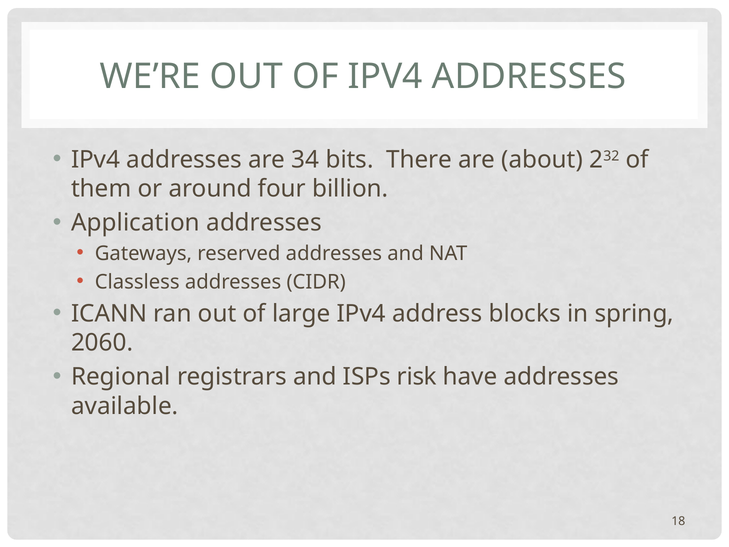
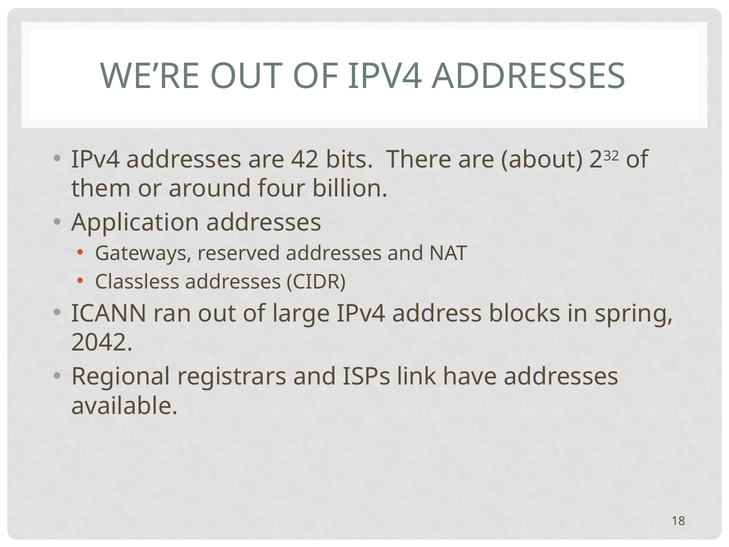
34: 34 -> 42
2060: 2060 -> 2042
risk: risk -> link
